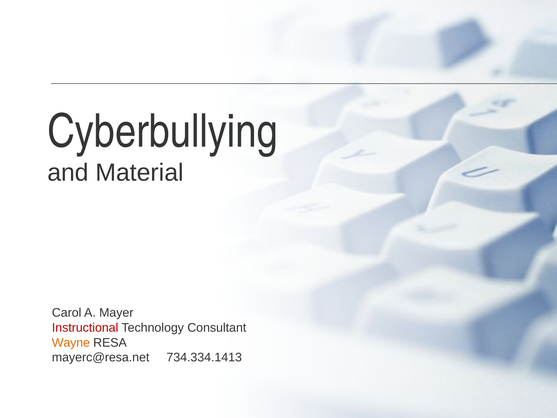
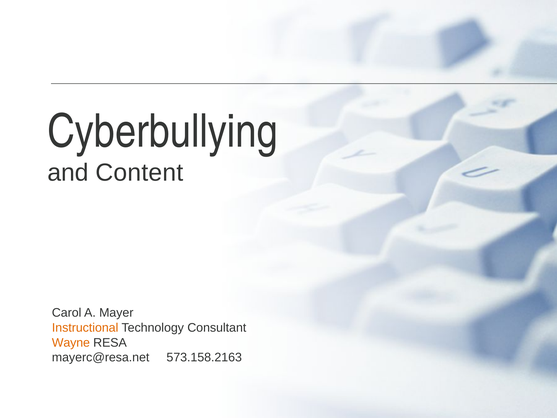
Material: Material -> Content
Instructional colour: red -> orange
734.334.1413: 734.334.1413 -> 573.158.2163
